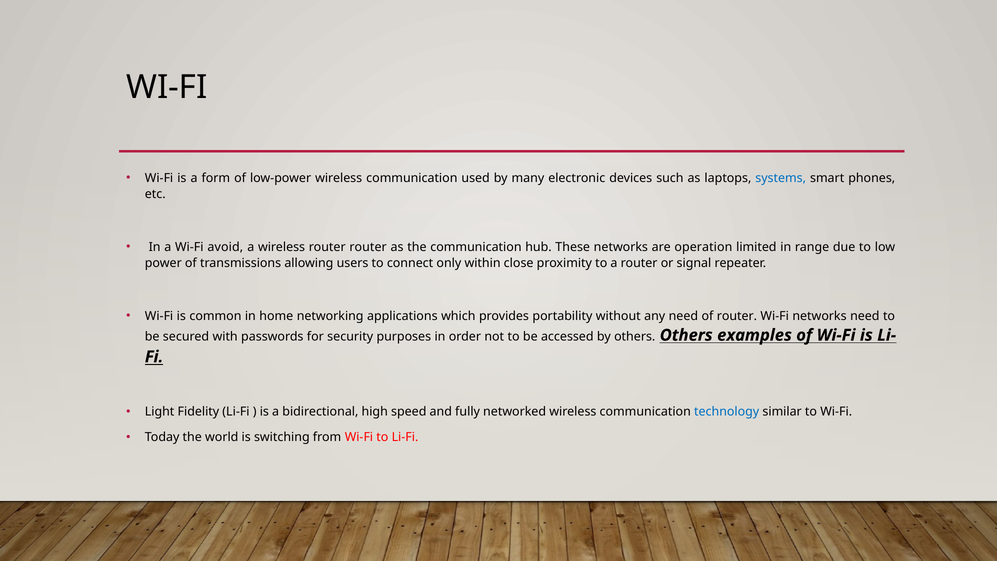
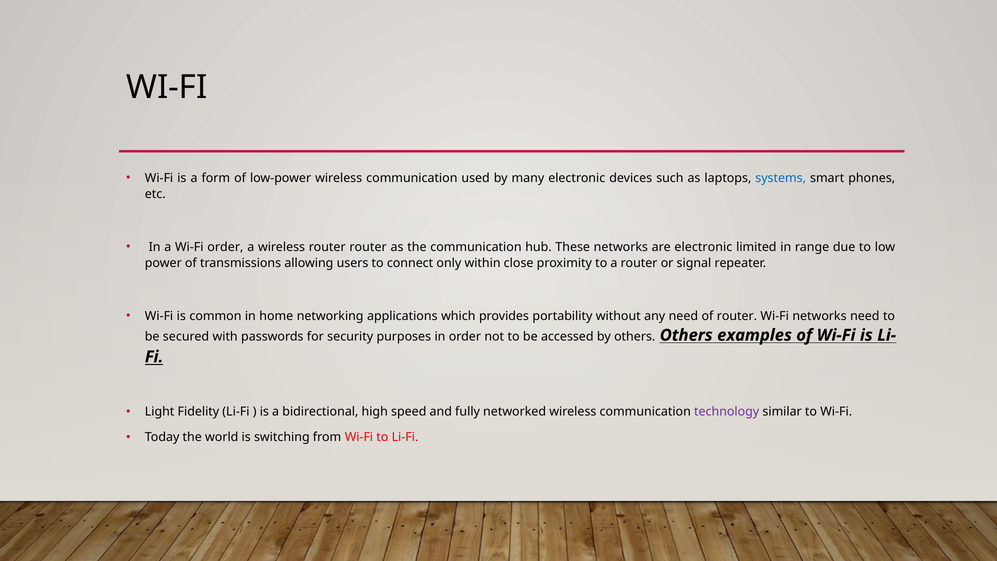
Wi-Fi avoid: avoid -> order
are operation: operation -> electronic
technology colour: blue -> purple
